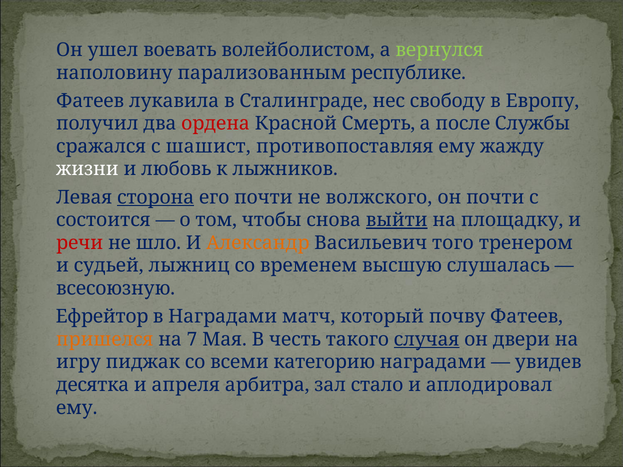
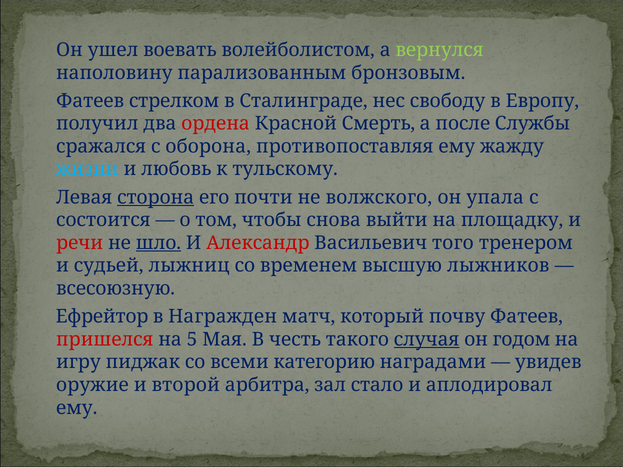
республике: республике -> бронзовым
лукавила: лукавила -> стрелком
шашист: шашист -> оборона
жизни colour: white -> light blue
лыжников: лыжников -> тульскому
он почти: почти -> упала
выйти underline: present -> none
шло underline: none -> present
Александр colour: orange -> red
слушалась: слушалась -> лыжников
в Наградами: Наградами -> Награжден
пришелся colour: orange -> red
7: 7 -> 5
двери: двери -> годом
десятка: десятка -> оружие
апреля: апреля -> второй
